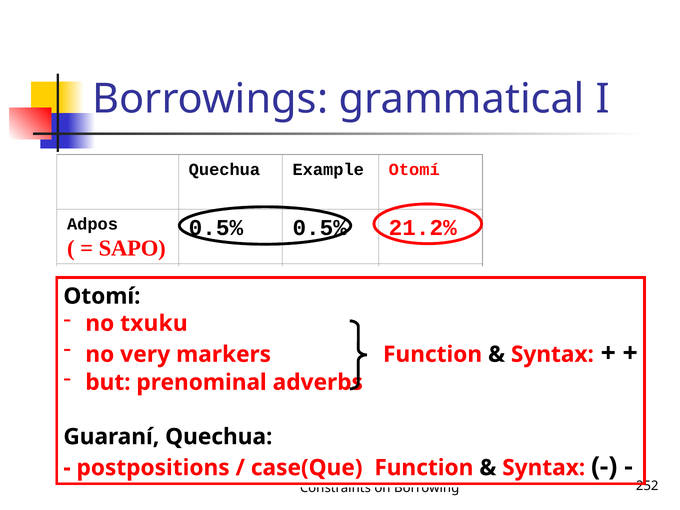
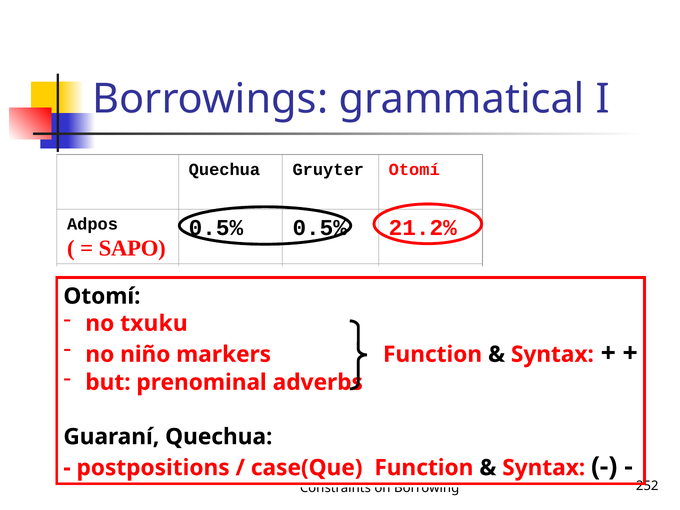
Example: Example -> Gruyter
very: very -> niño
